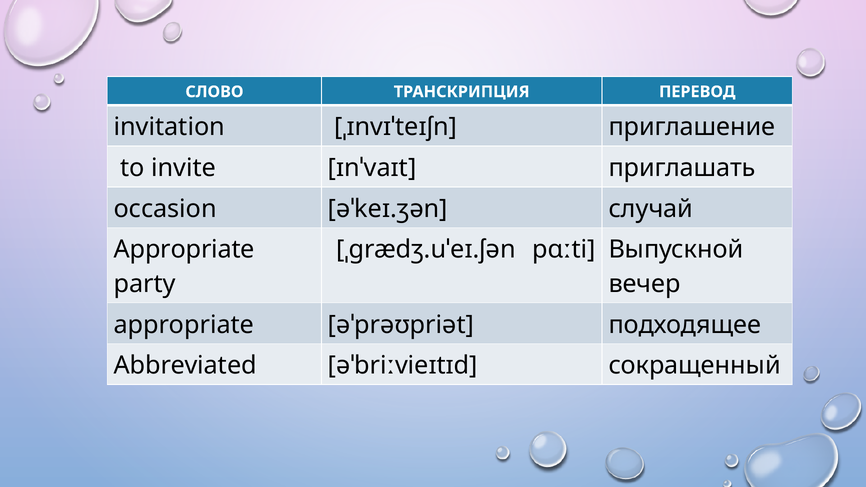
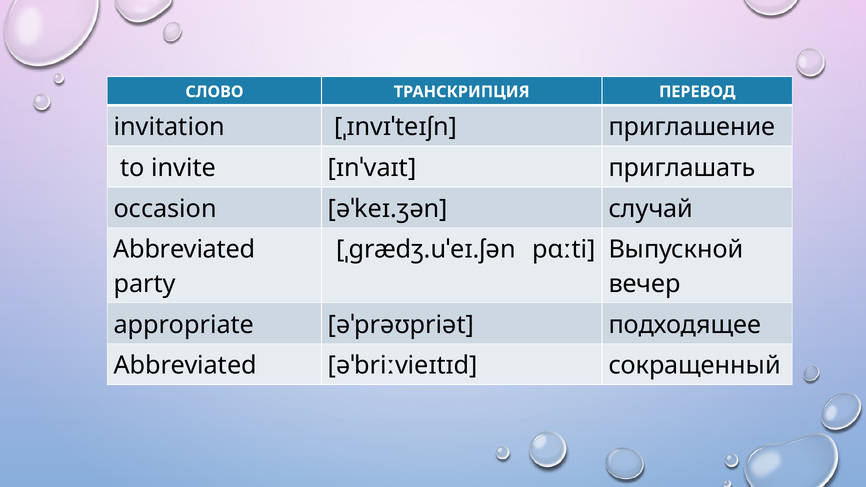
Appropriate at (184, 250): Appropriate -> Abbreviated
